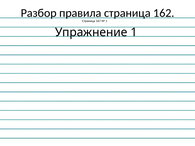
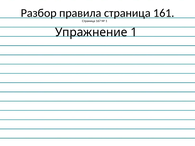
162: 162 -> 161
